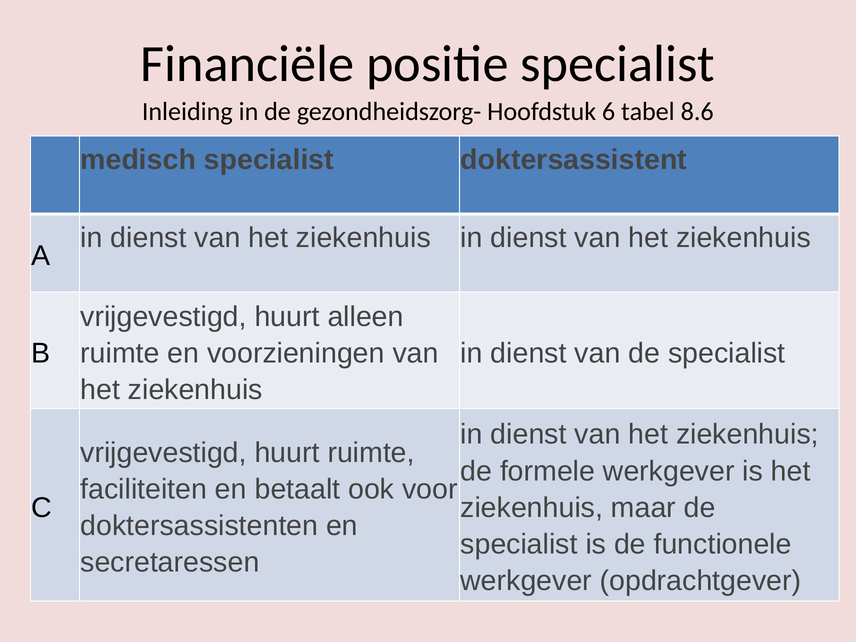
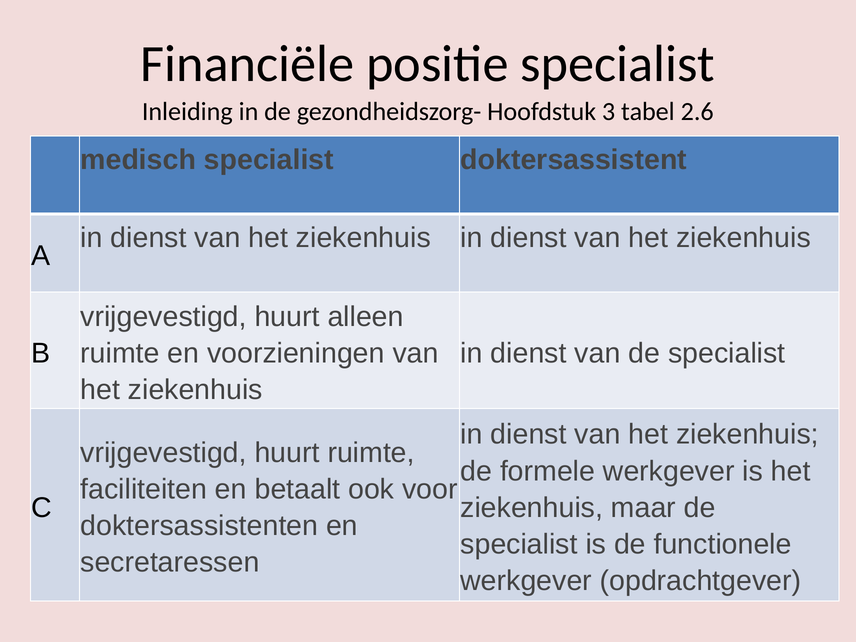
6: 6 -> 3
8.6: 8.6 -> 2.6
